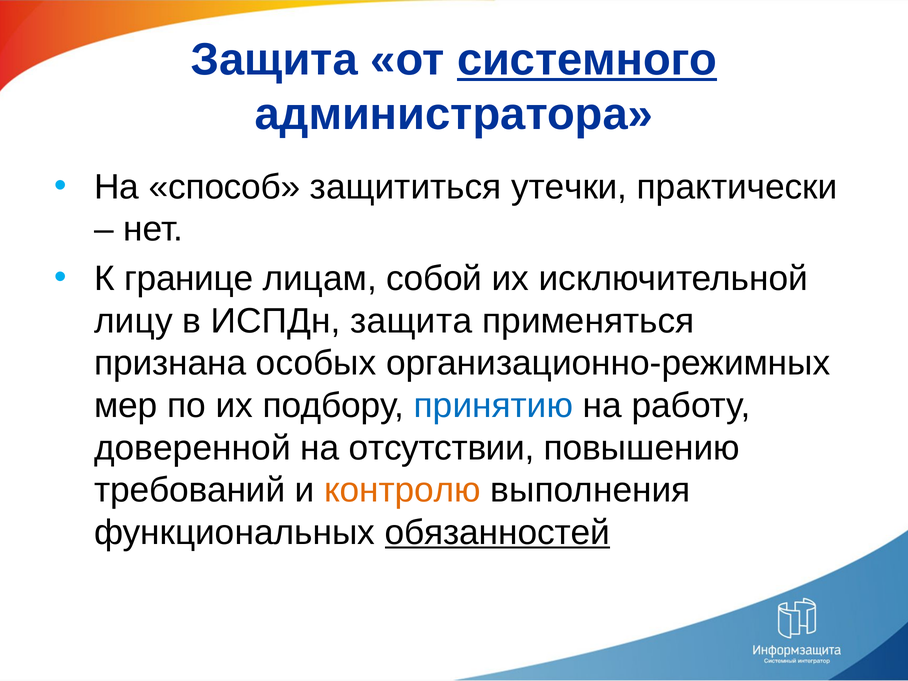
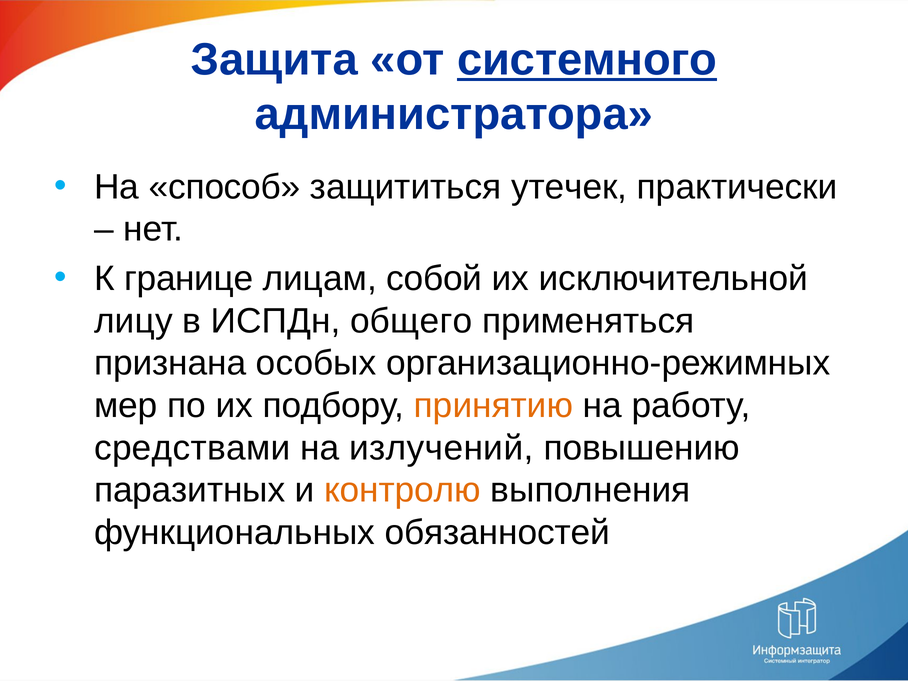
утечки: утечки -> утечек
ИСПДн защита: защита -> общего
принятию colour: blue -> orange
доверенной: доверенной -> средствами
отсутствии: отсутствии -> излучений
требований: требований -> паразитных
обязанностей underline: present -> none
